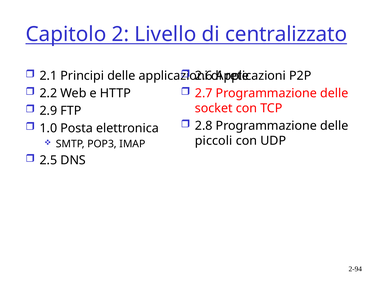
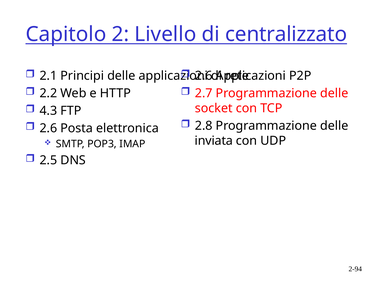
2.9: 2.9 -> 4.3
1.0 at (48, 128): 1.0 -> 2.6
piccoli: piccoli -> inviata
